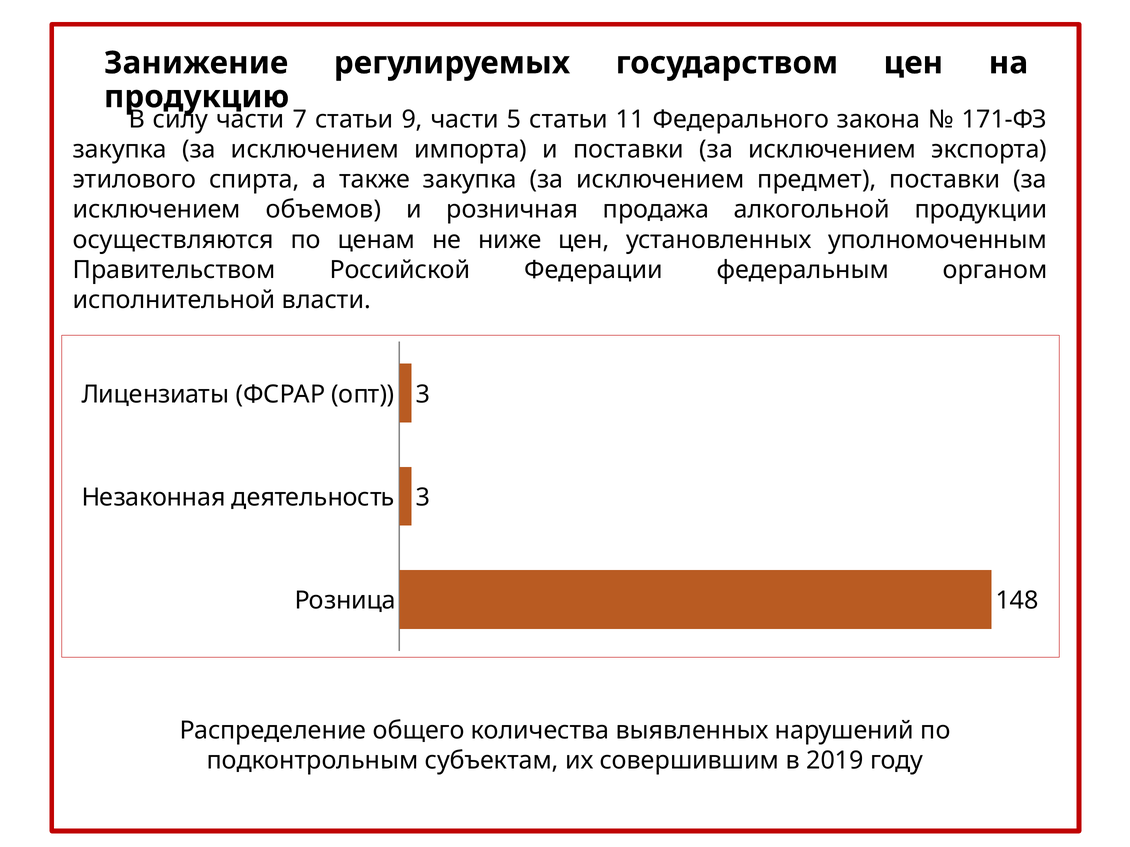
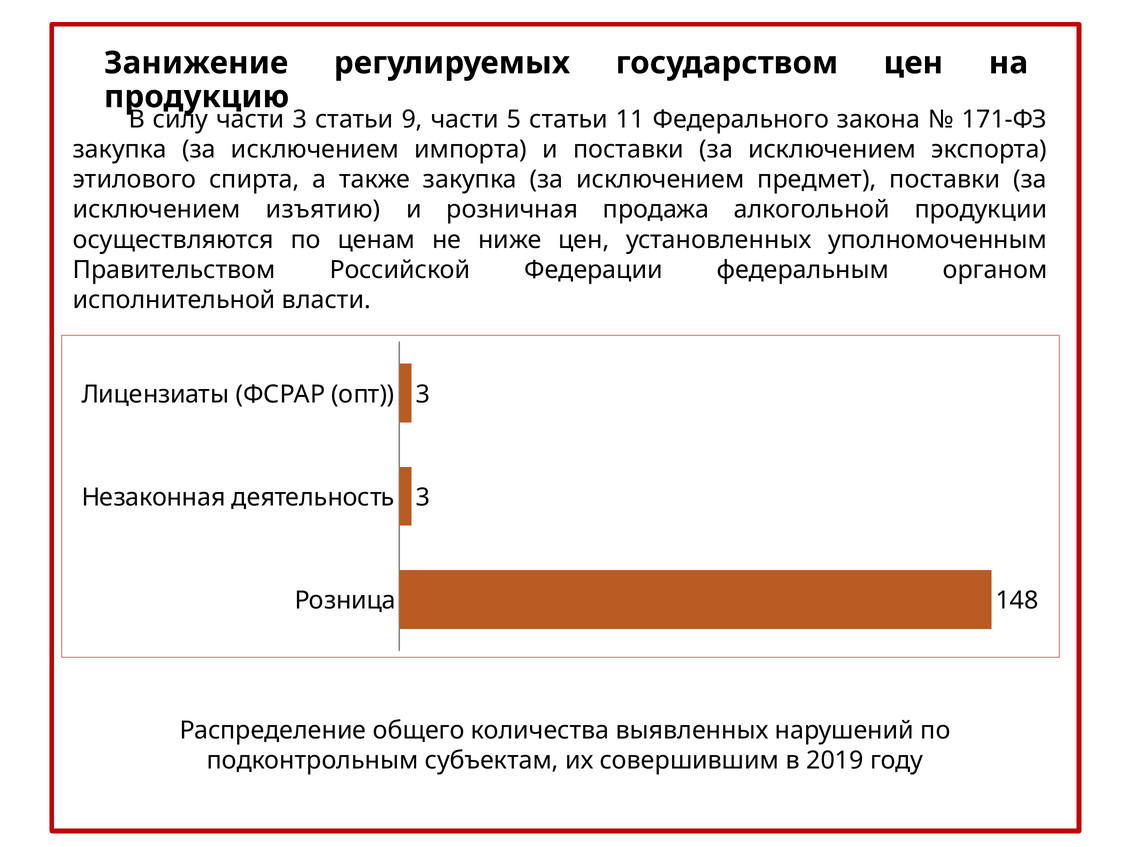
7 at (300, 119): 7 -> 3
объемов: объемов -> изъятию
